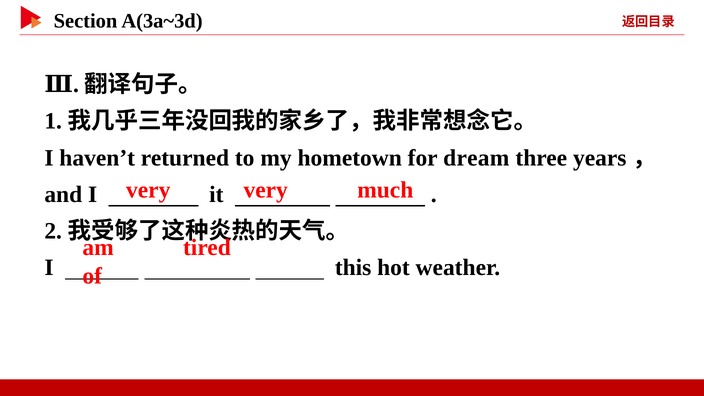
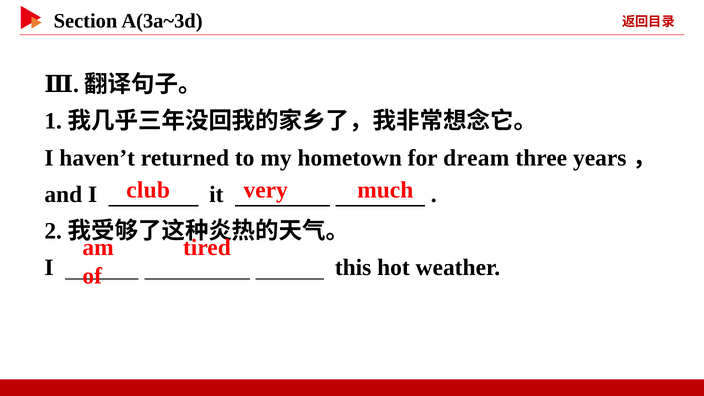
very at (148, 190): very -> club
